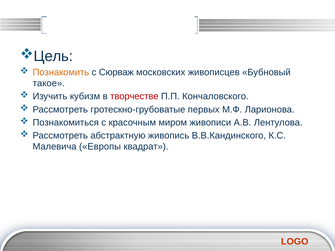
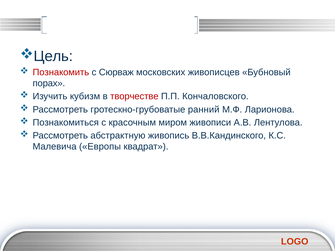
Познакомить colour: orange -> red
такое: такое -> порах
первых: первых -> ранний
